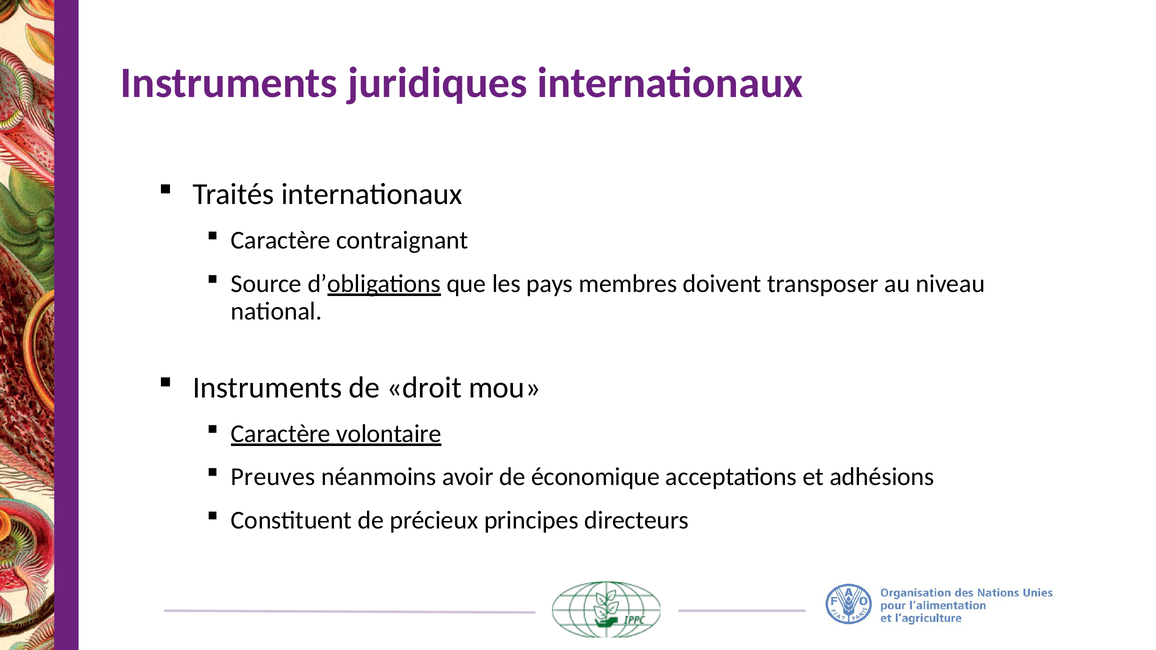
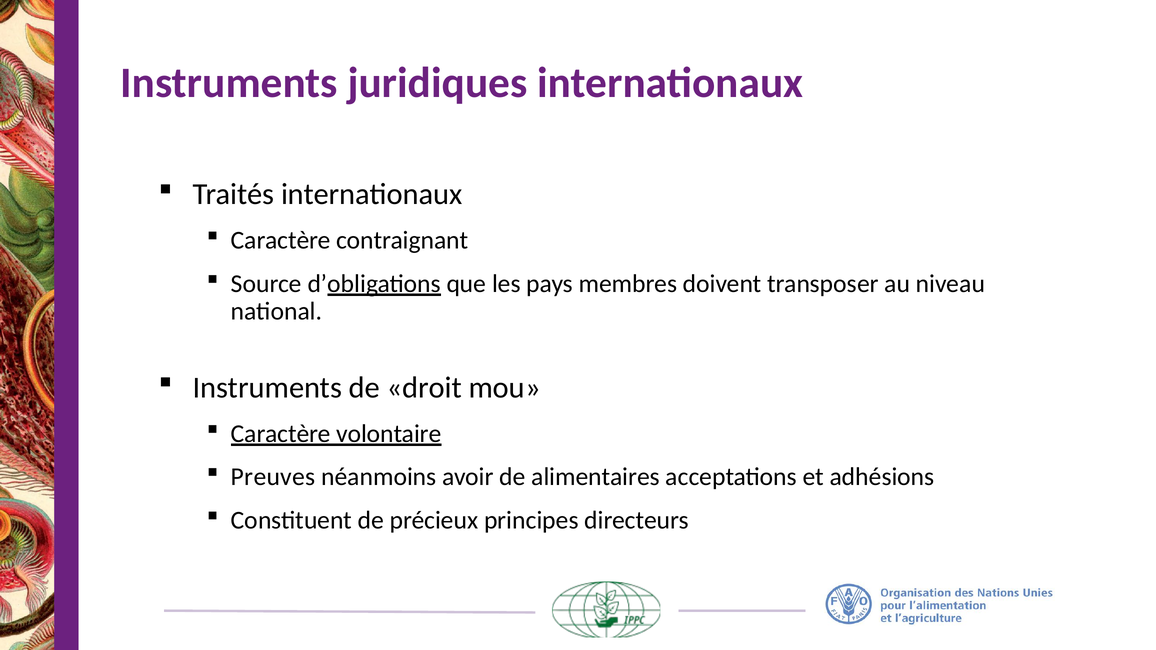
économique: économique -> alimentaires
